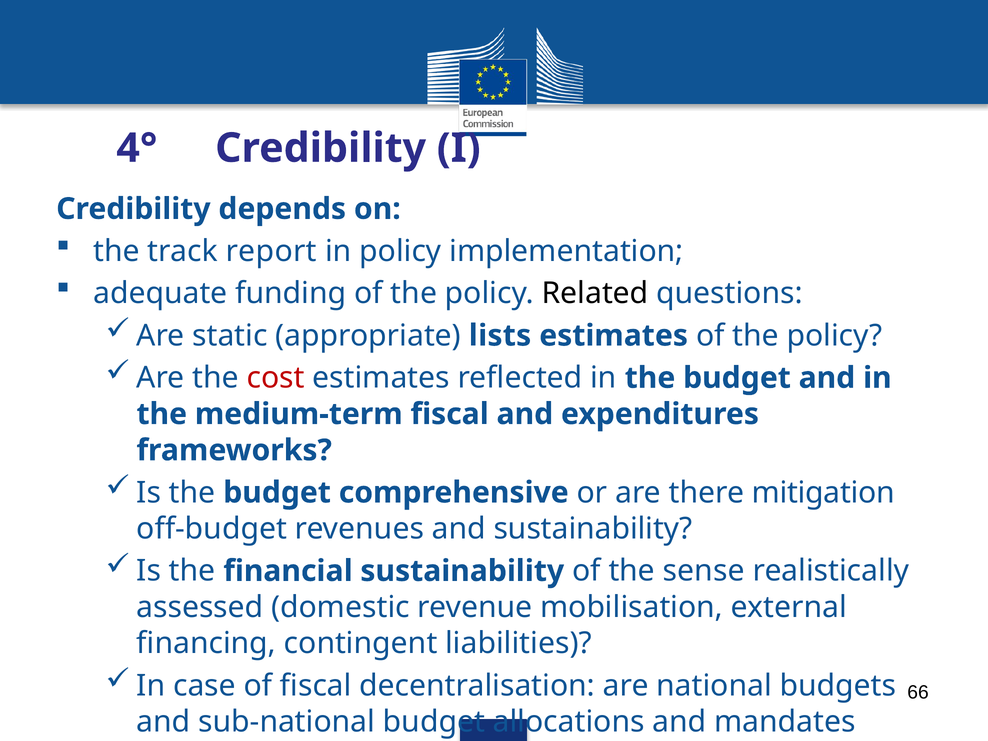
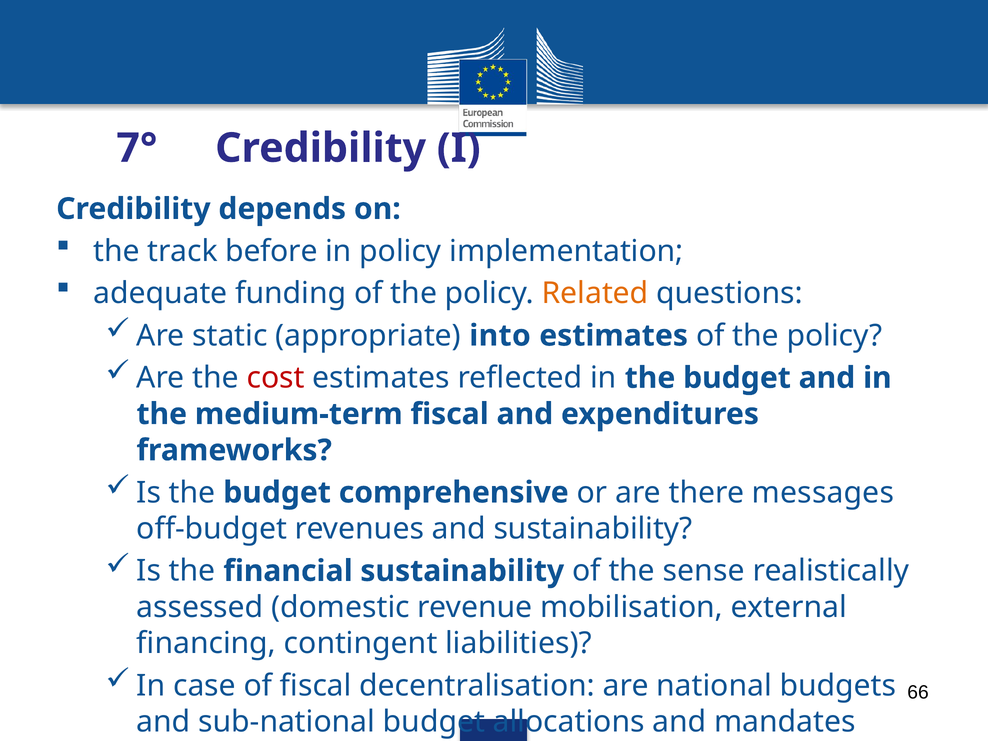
4°: 4° -> 7°
report: report -> before
Related colour: black -> orange
lists: lists -> into
mitigation: mitigation -> messages
